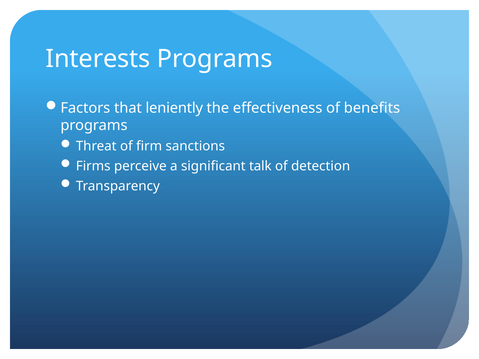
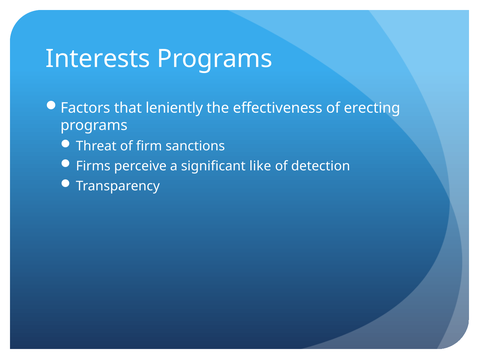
benefits: benefits -> erecting
talk: talk -> like
